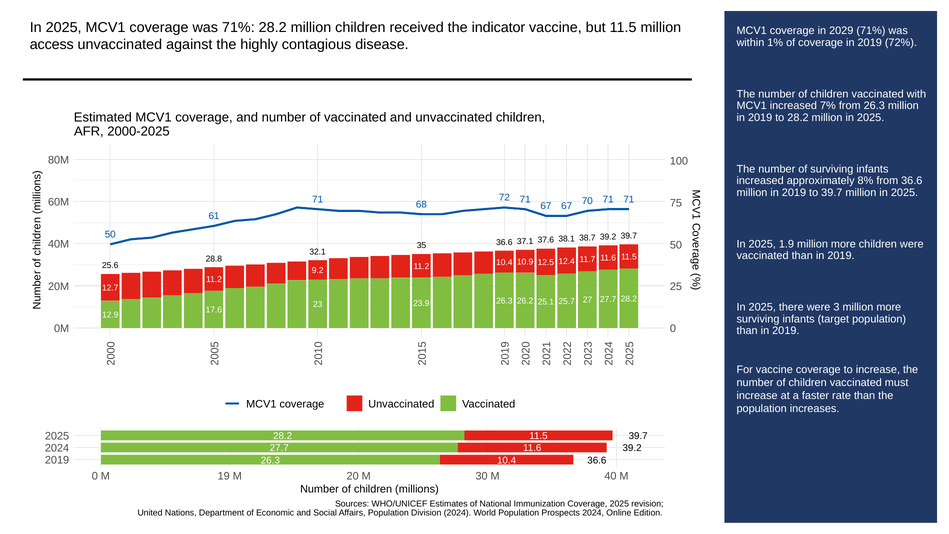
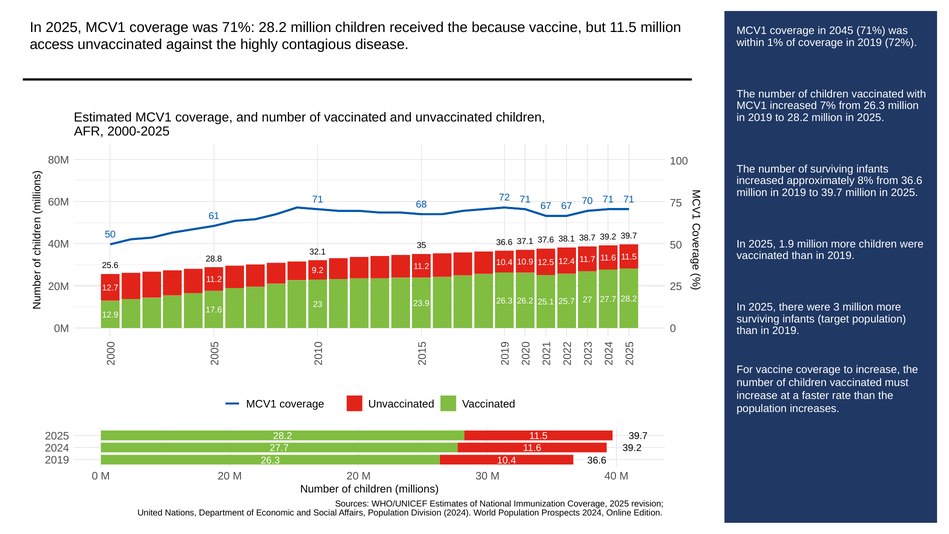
indicator: indicator -> because
2029: 2029 -> 2045
0 M 19: 19 -> 20
